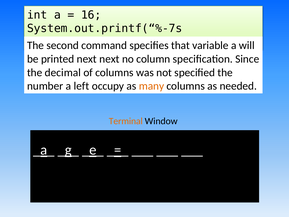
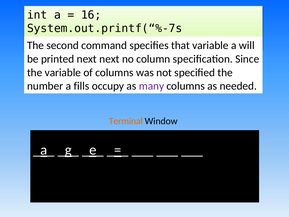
the decimal: decimal -> variable
left: left -> fills
many colour: orange -> purple
